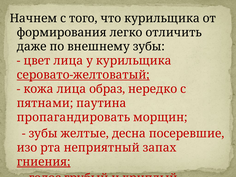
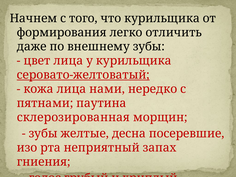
образ: образ -> нами
пропагандировать: пропагандировать -> склерозированная
гниения underline: present -> none
